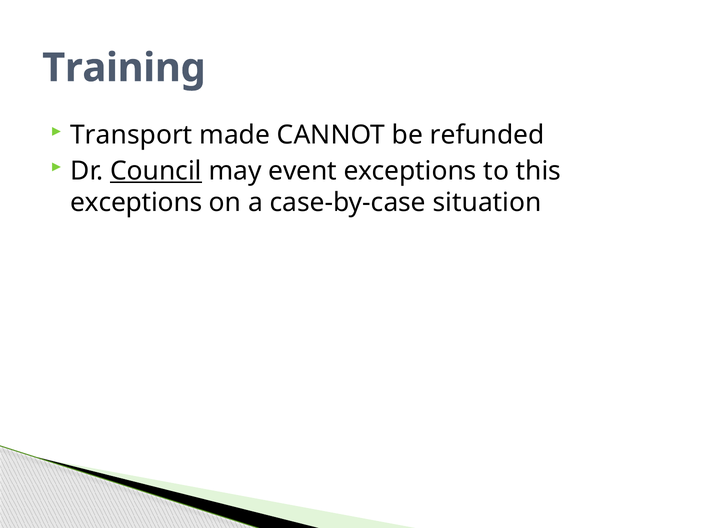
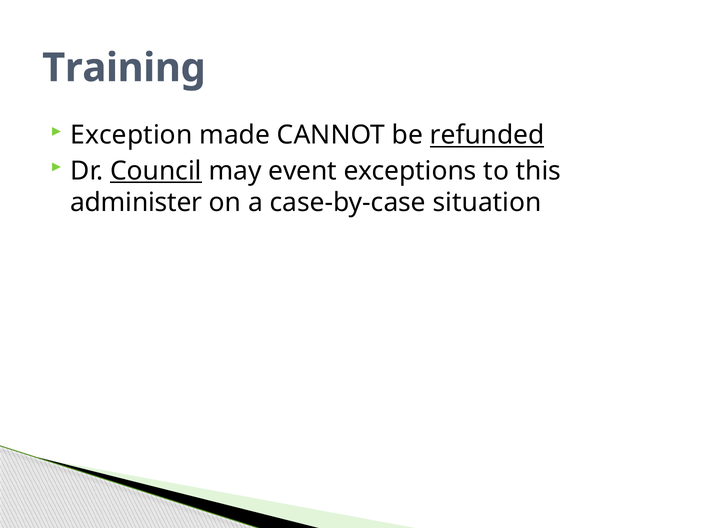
Transport: Transport -> Exception
refunded underline: none -> present
exceptions at (136, 203): exceptions -> administer
